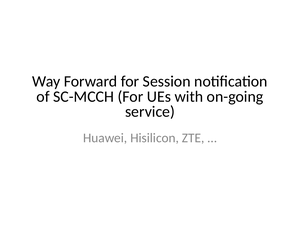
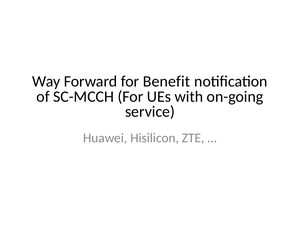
Session: Session -> Benefit
